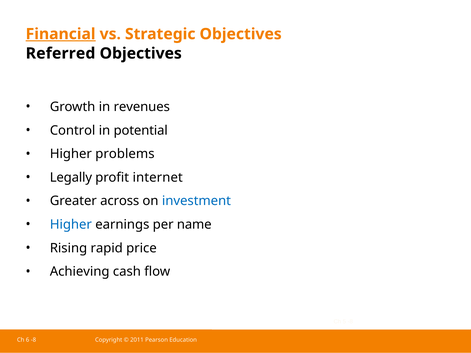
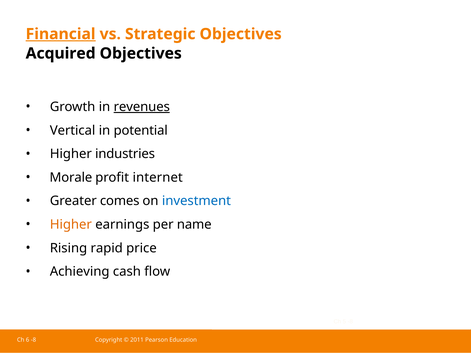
Referred: Referred -> Acquired
revenues underline: none -> present
Control: Control -> Vertical
problems: problems -> industries
Legally: Legally -> Morale
across: across -> comes
Higher at (71, 225) colour: blue -> orange
